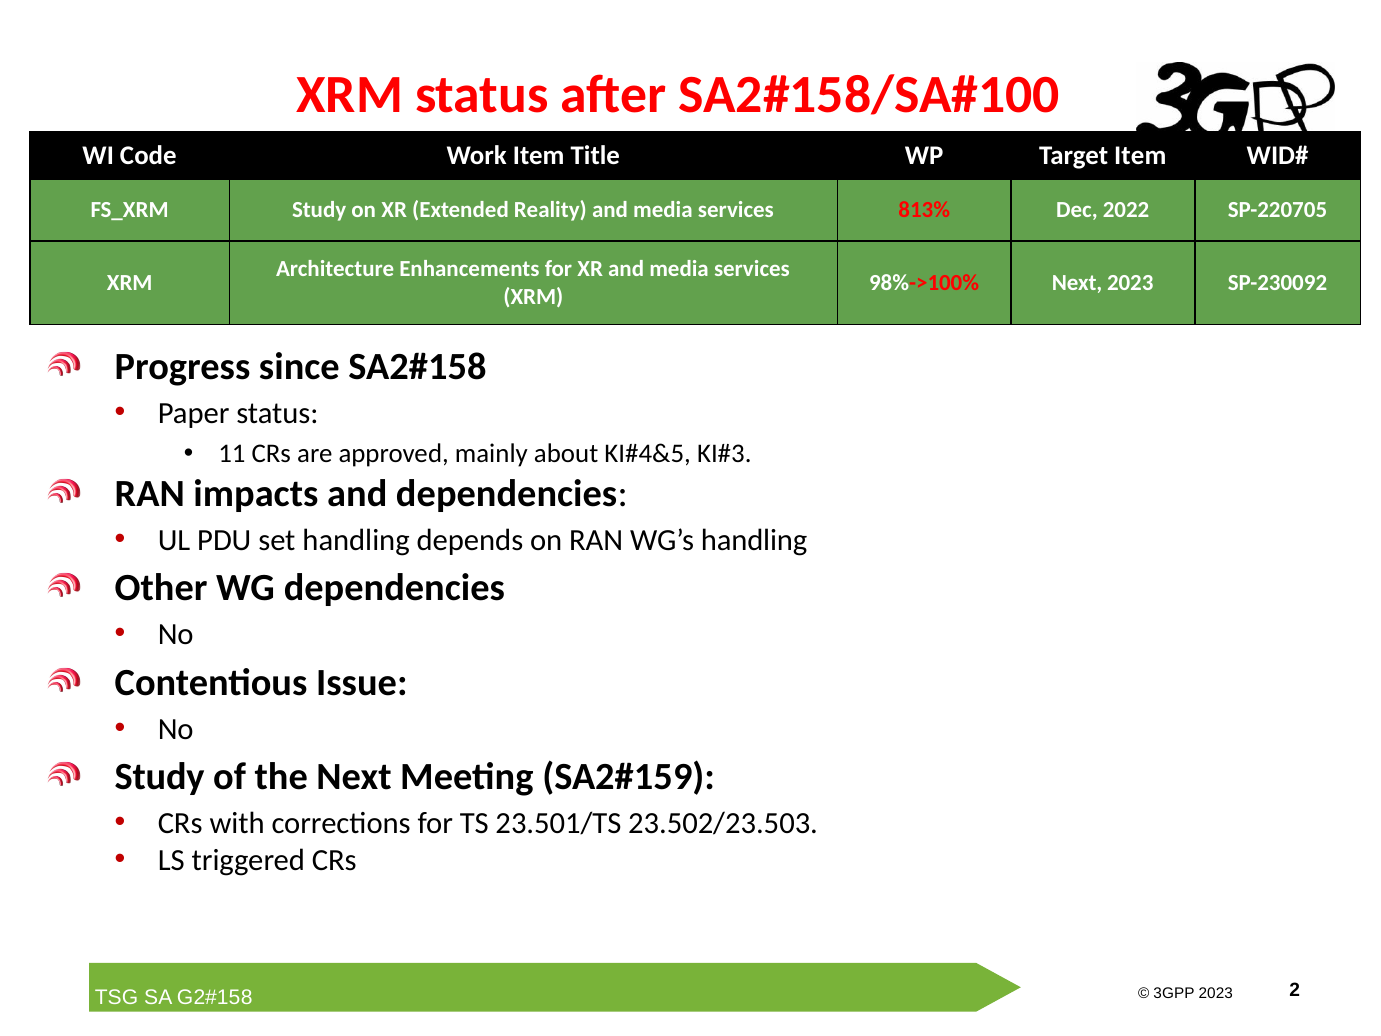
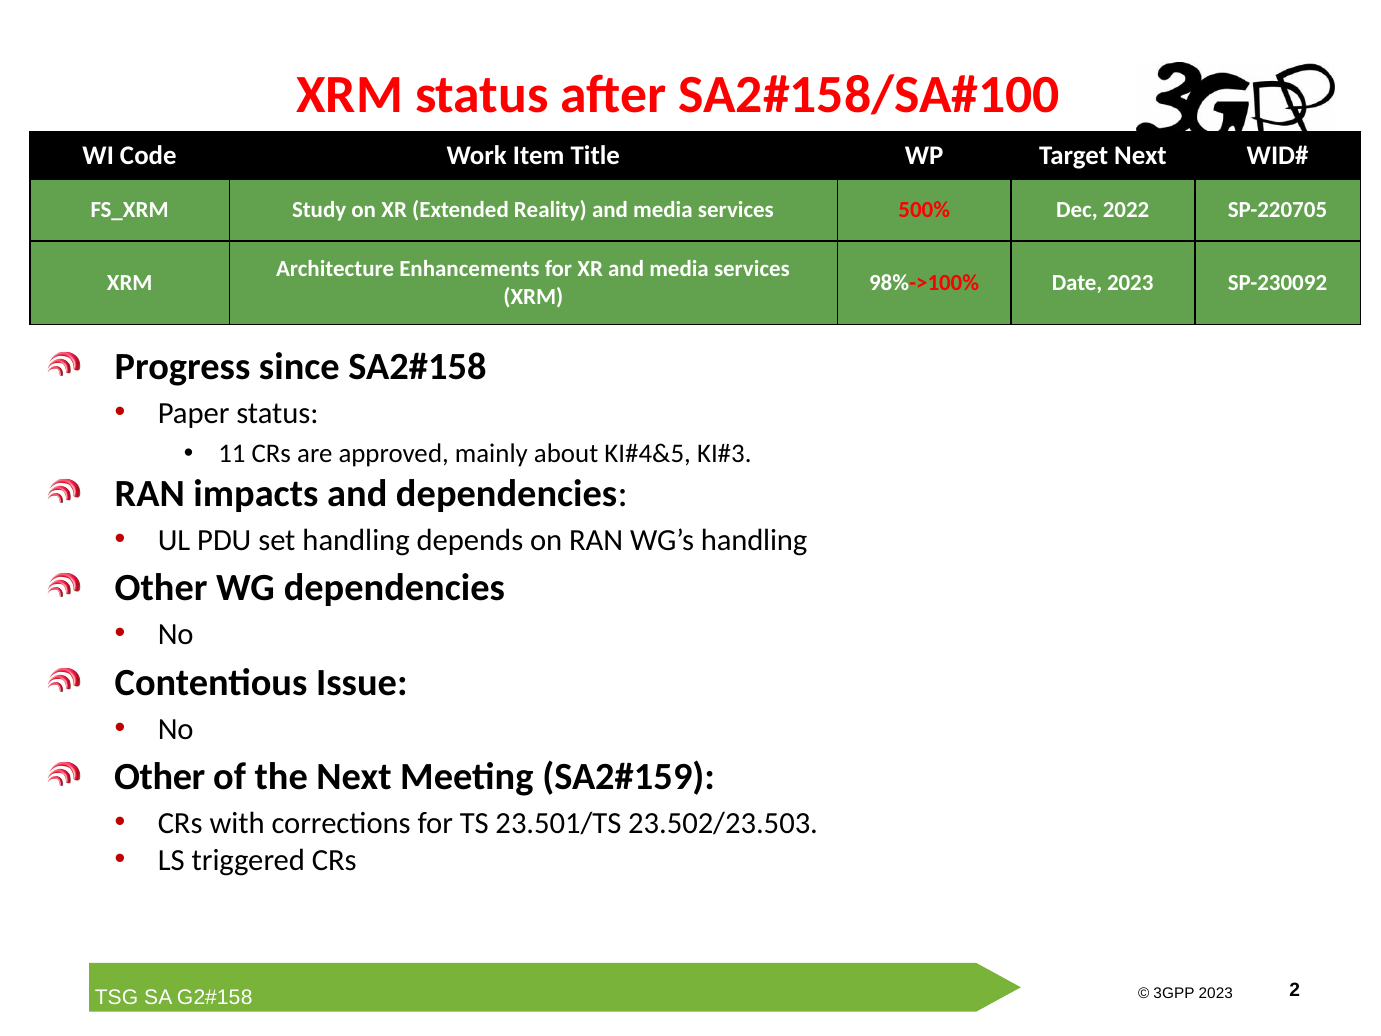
Target Item: Item -> Next
813%: 813% -> 500%
98%->100% Next: Next -> Date
Study at (160, 777): Study -> Other
